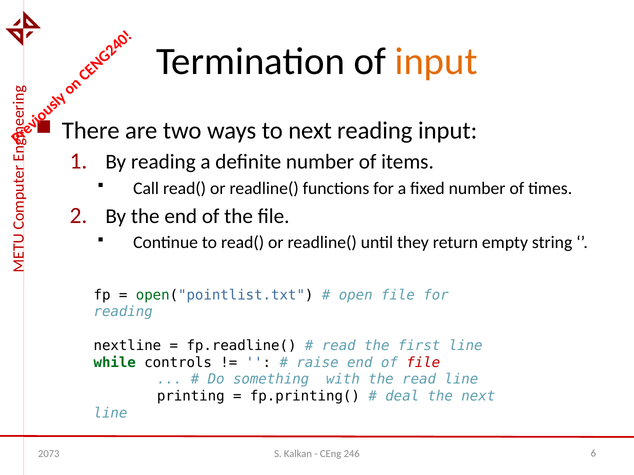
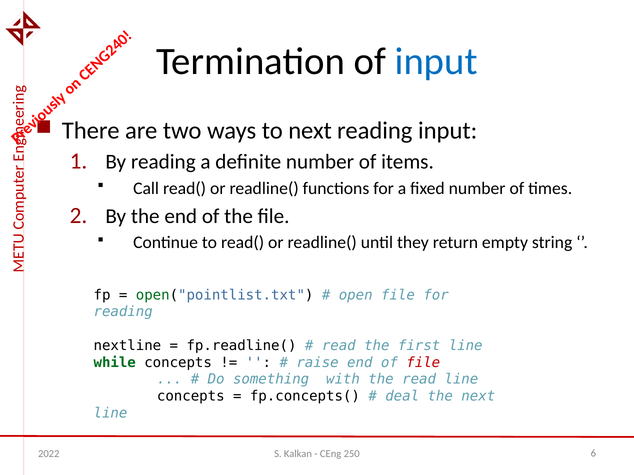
input at (436, 61) colour: orange -> blue
while controls: controls -> concepts
printing at (191, 397): printing -> concepts
fp.printing(: fp.printing( -> fp.concepts(
2073: 2073 -> 2022
246: 246 -> 250
